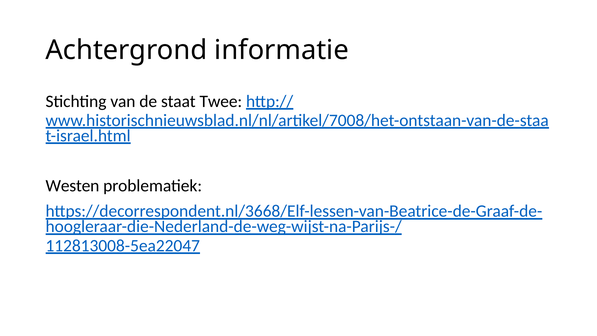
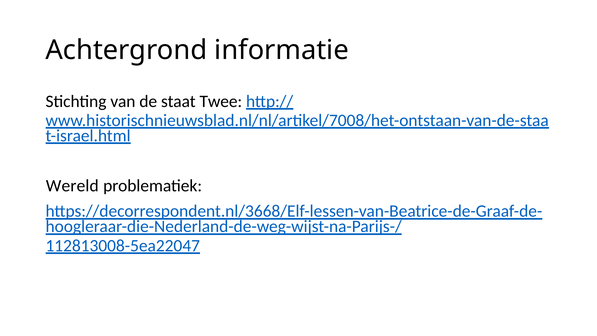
Westen: Westen -> Wereld
